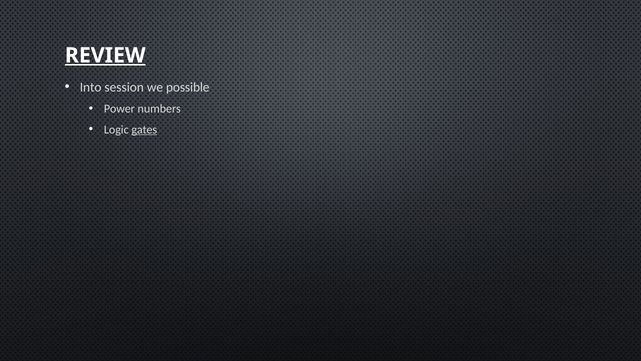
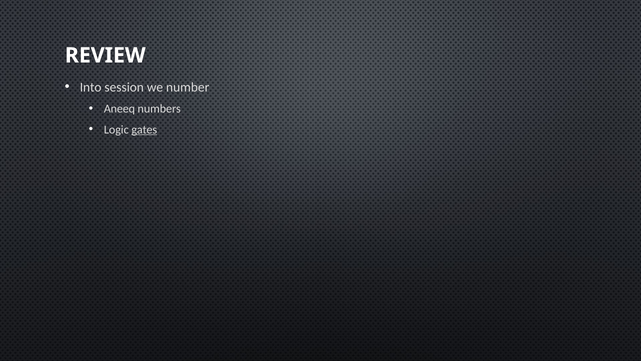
REVIEW underline: present -> none
possible: possible -> number
Power: Power -> Aneeq
